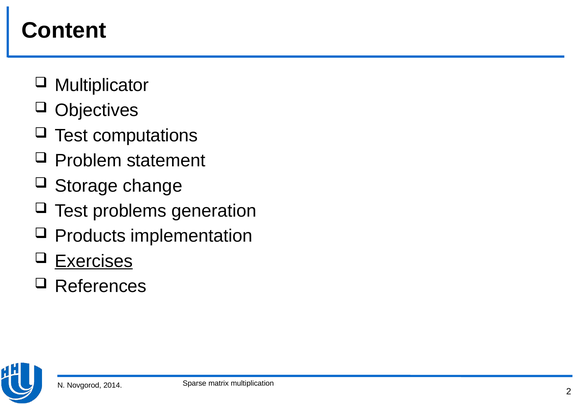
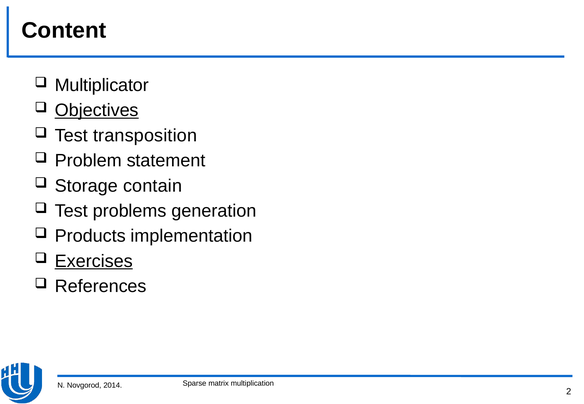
Objectives underline: none -> present
computations: computations -> transposition
change: change -> contain
